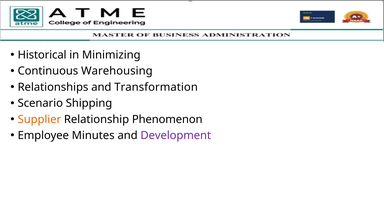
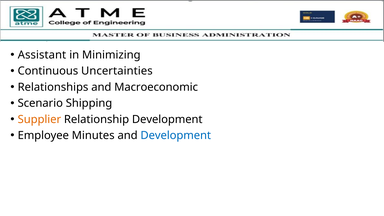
Historical: Historical -> Assistant
Warehousing: Warehousing -> Uncertainties
Transformation: Transformation -> Macroeconomic
Relationship Phenomenon: Phenomenon -> Development
Development at (176, 135) colour: purple -> blue
